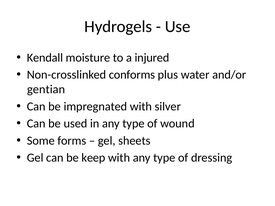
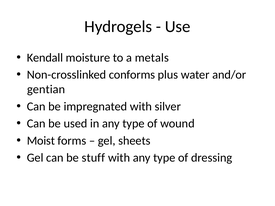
injured: injured -> metals
Some: Some -> Moist
keep: keep -> stuff
